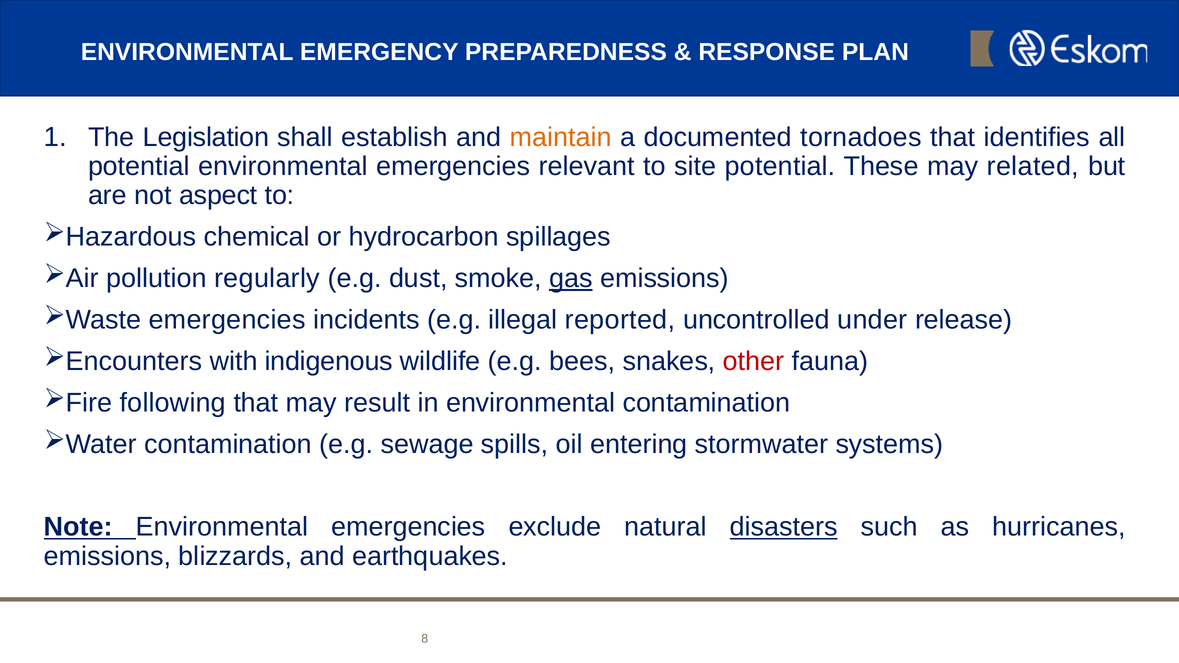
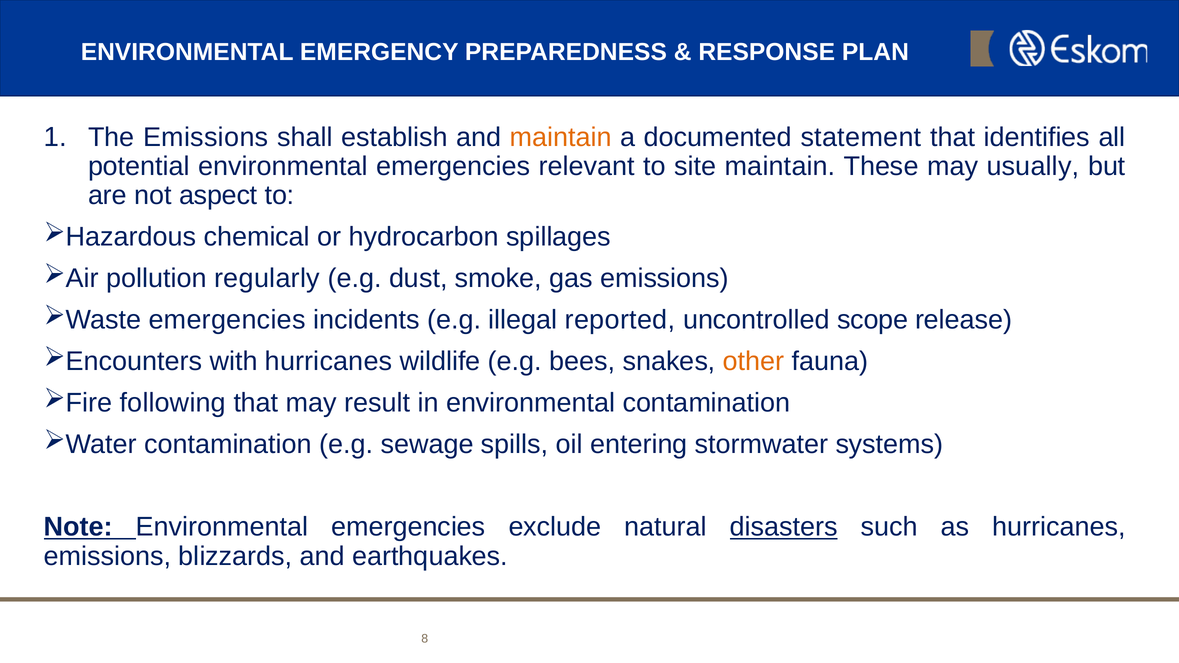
The Legislation: Legislation -> Emissions
tornadoes: tornadoes -> statement
site potential: potential -> maintain
related: related -> usually
gas underline: present -> none
under: under -> scope
with indigenous: indigenous -> hurricanes
other colour: red -> orange
